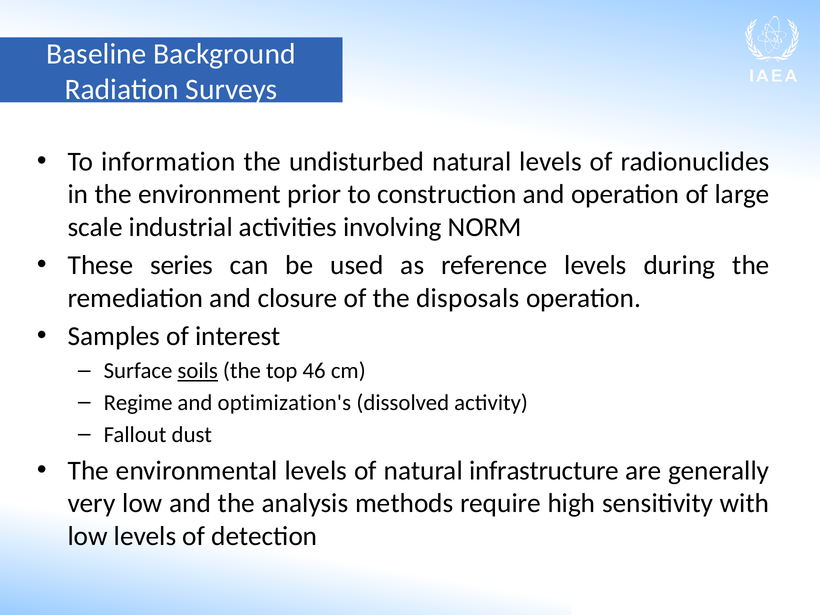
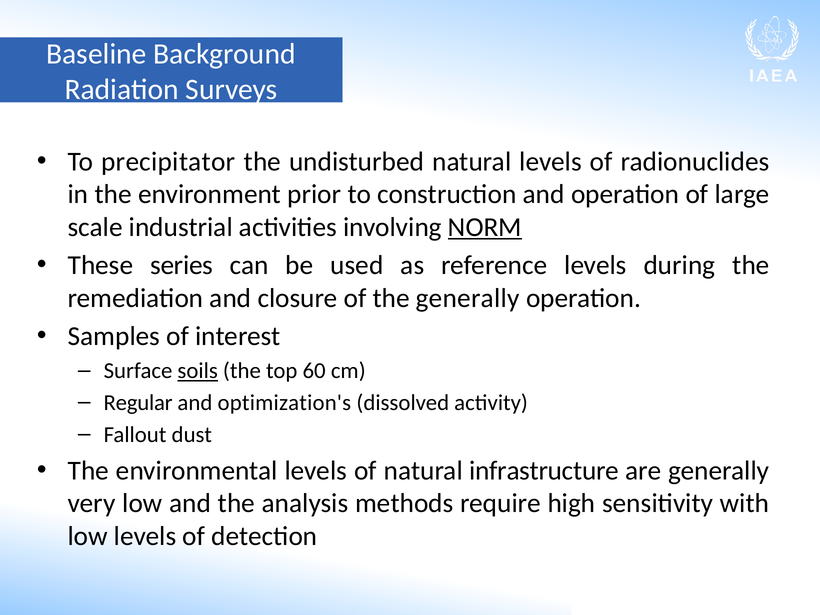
information: information -> precipitator
NORM underline: none -> present
the disposals: disposals -> generally
46: 46 -> 60
Regime: Regime -> Regular
